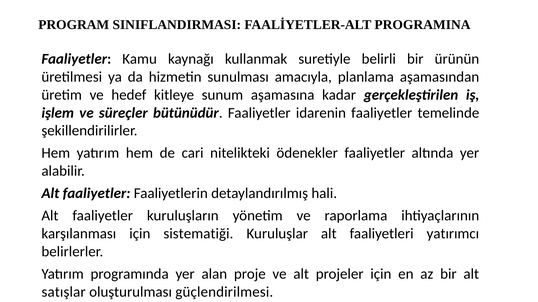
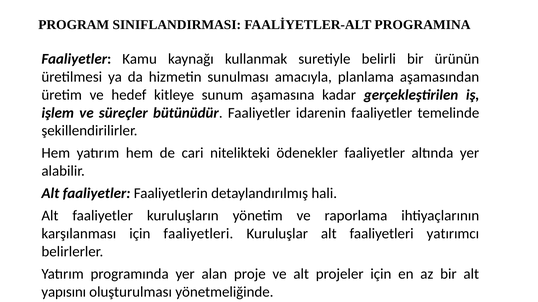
için sistematiği: sistematiği -> faaliyetleri
satışlar: satışlar -> yapısını
güçlendirilmesi: güçlendirilmesi -> yönetmeliğinde
